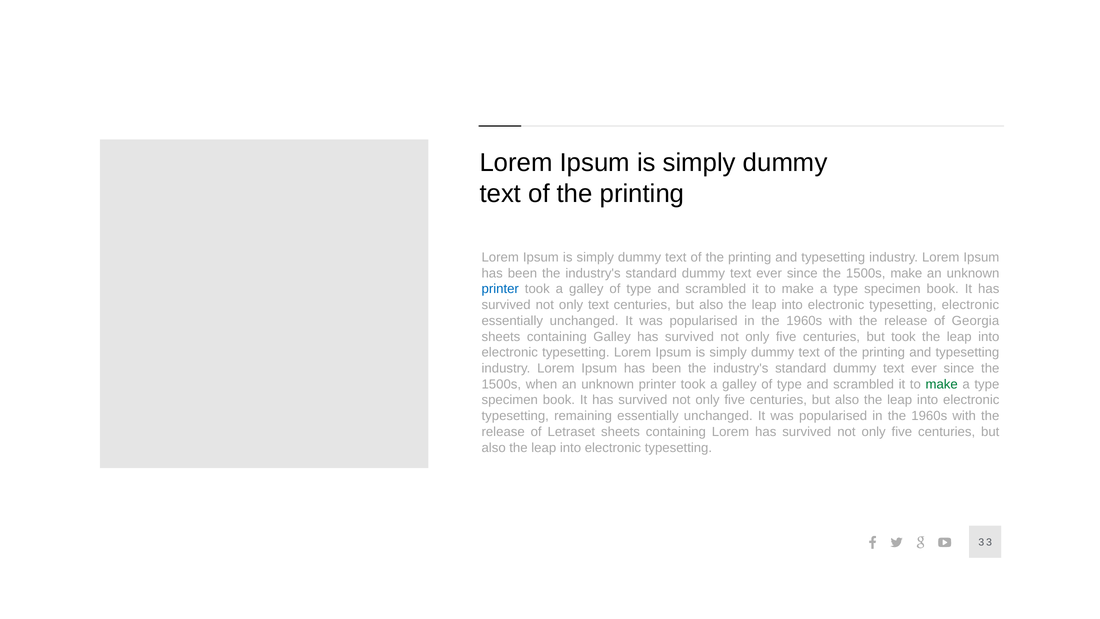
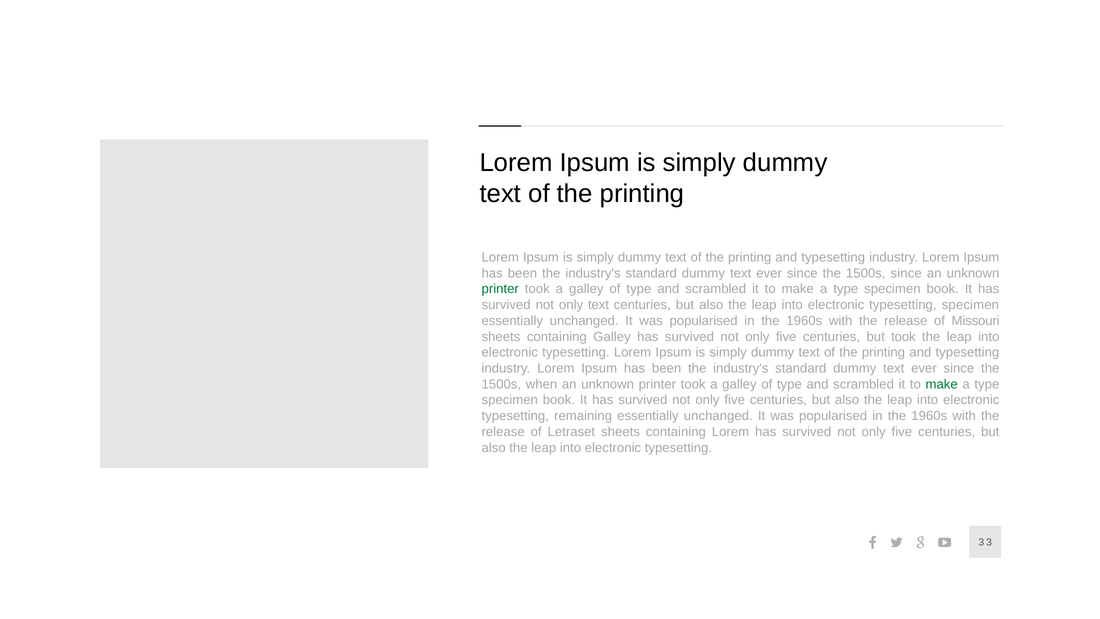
1500s make: make -> since
printer at (500, 289) colour: blue -> green
typesetting electronic: electronic -> specimen
Georgia: Georgia -> Missouri
